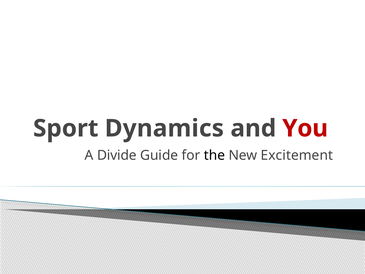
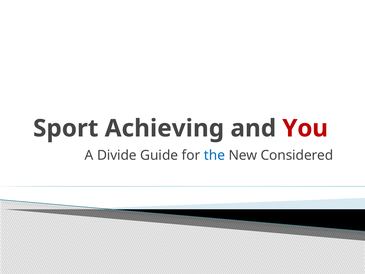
Dynamics: Dynamics -> Achieving
the colour: black -> blue
Excitement: Excitement -> Considered
